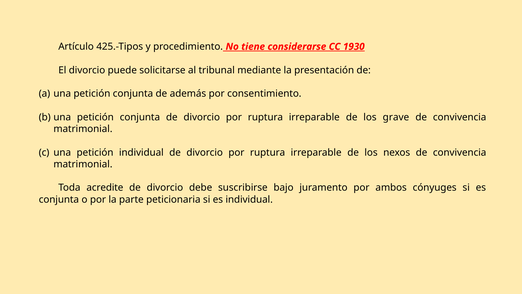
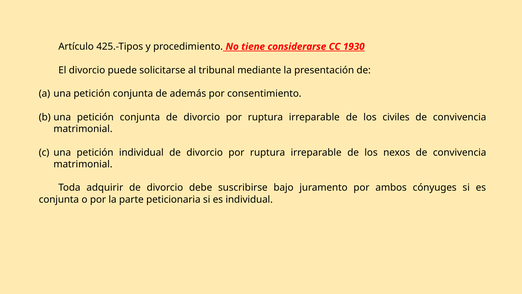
grave: grave -> civiles
acredite: acredite -> adquirir
